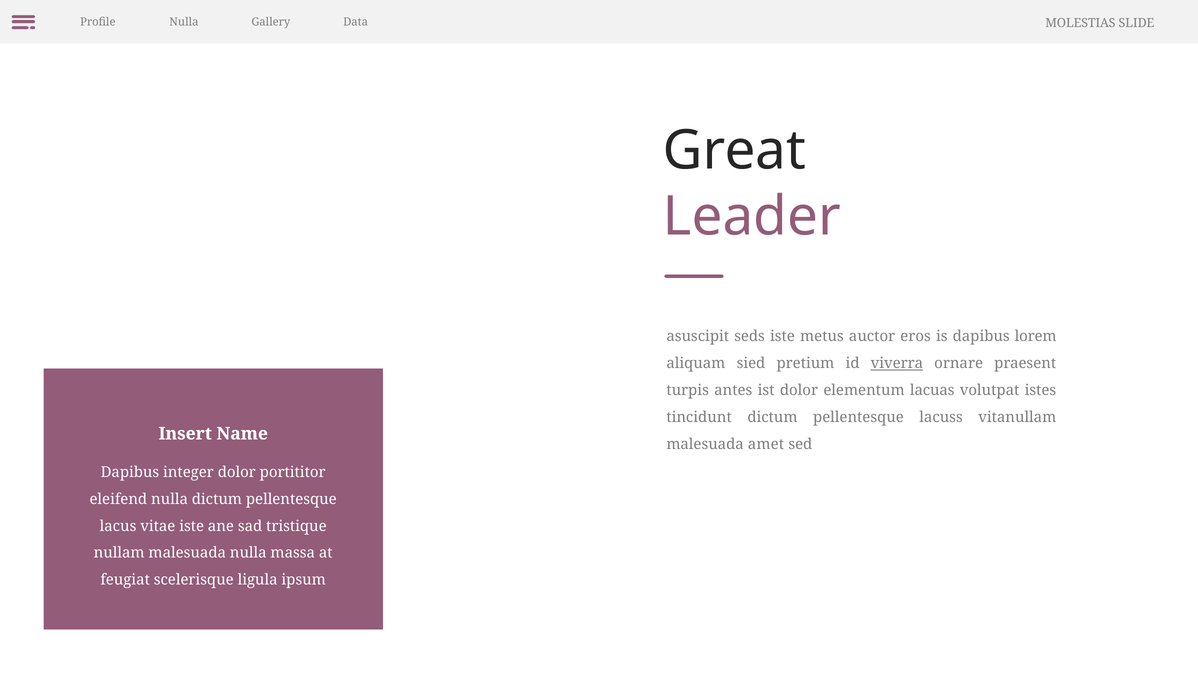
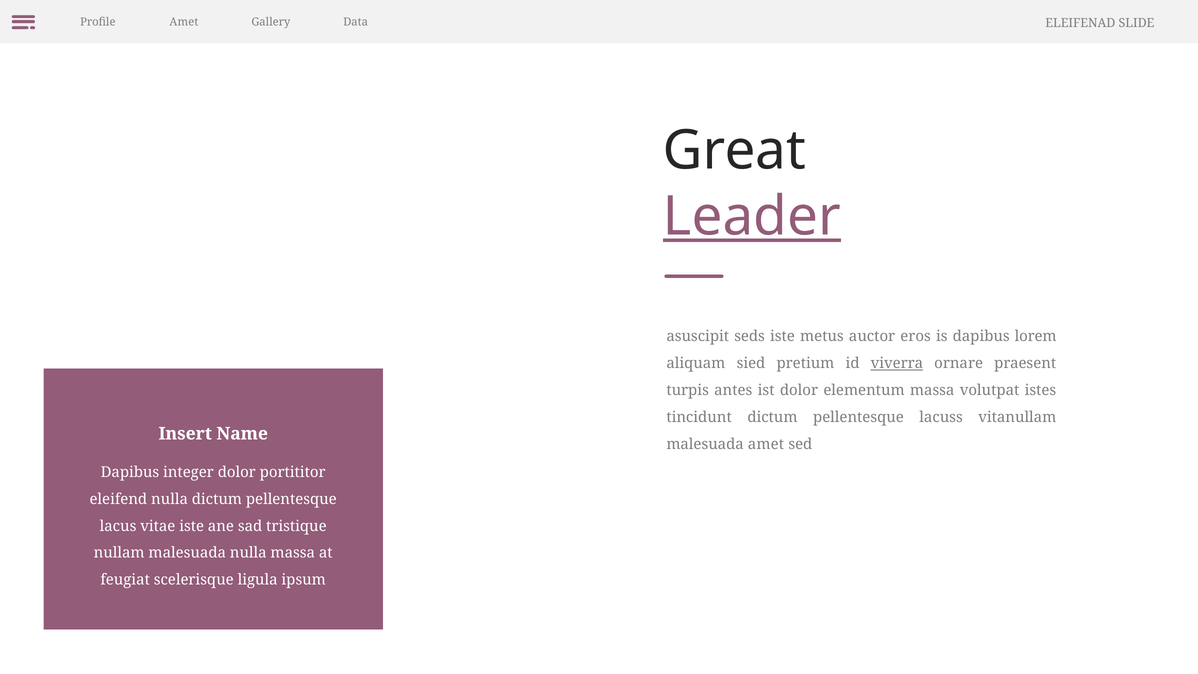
Profile Nulla: Nulla -> Amet
MOLESTIAS: MOLESTIAS -> ELEIFENAD
Leader underline: none -> present
elementum lacuas: lacuas -> massa
